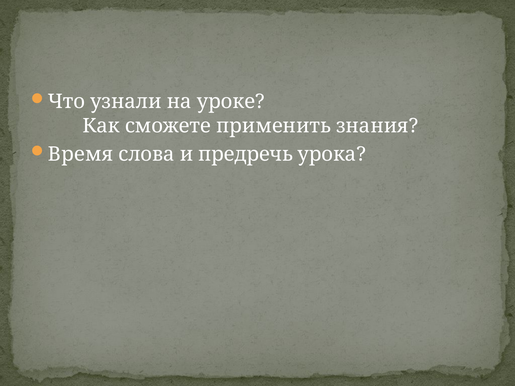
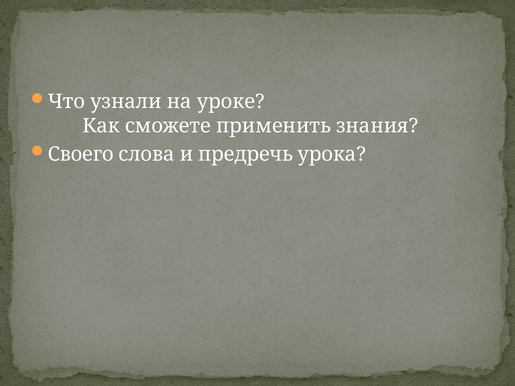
Время: Время -> Своего
